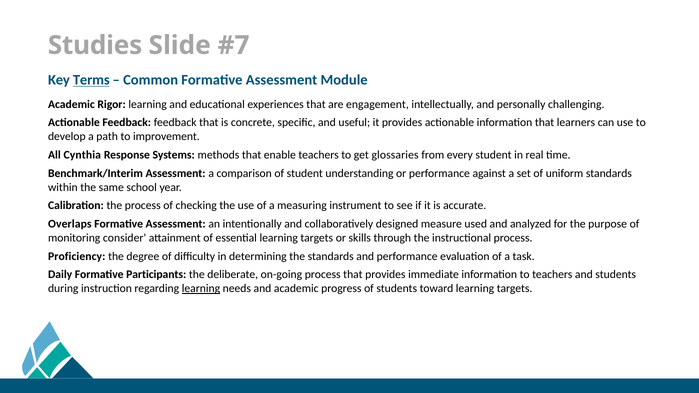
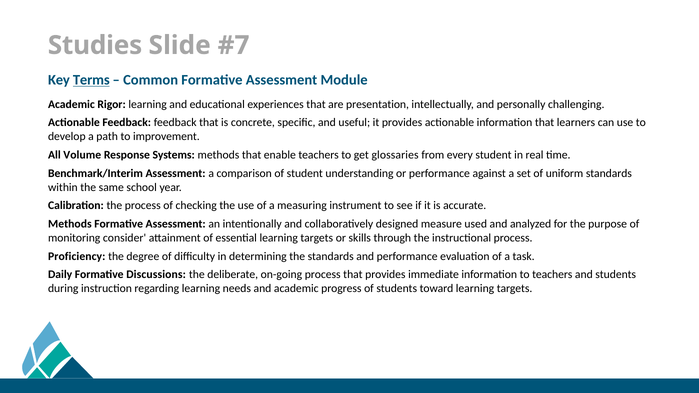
engagement: engagement -> presentation
Cynthia: Cynthia -> Volume
Overlaps at (70, 224): Overlaps -> Methods
Participants: Participants -> Discussions
learning at (201, 289) underline: present -> none
